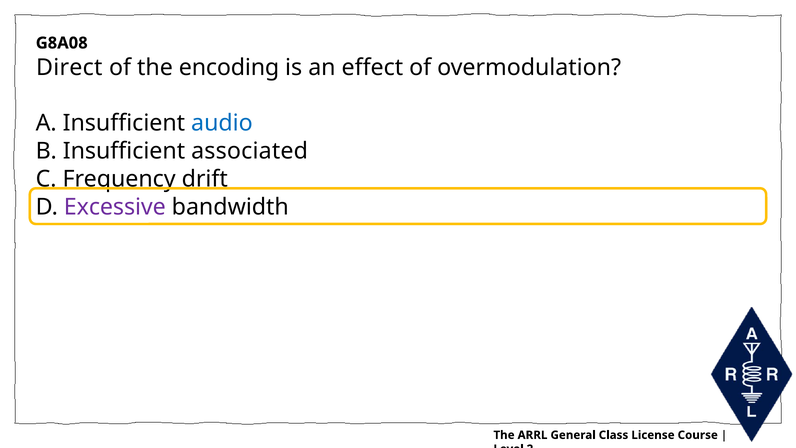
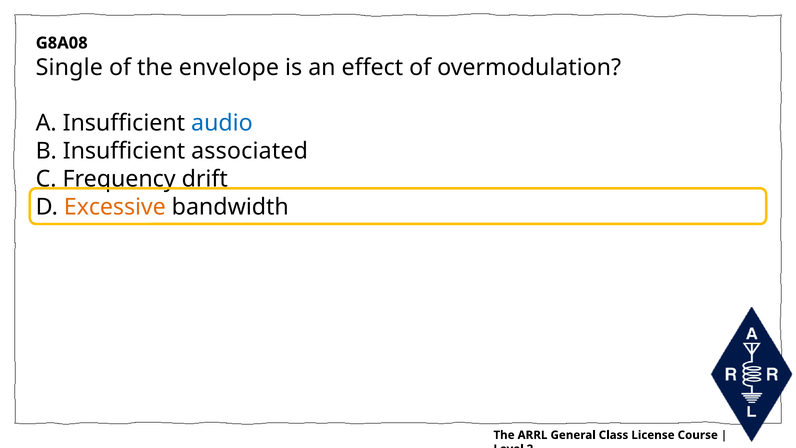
Direct: Direct -> Single
encoding: encoding -> envelope
Excessive colour: purple -> orange
